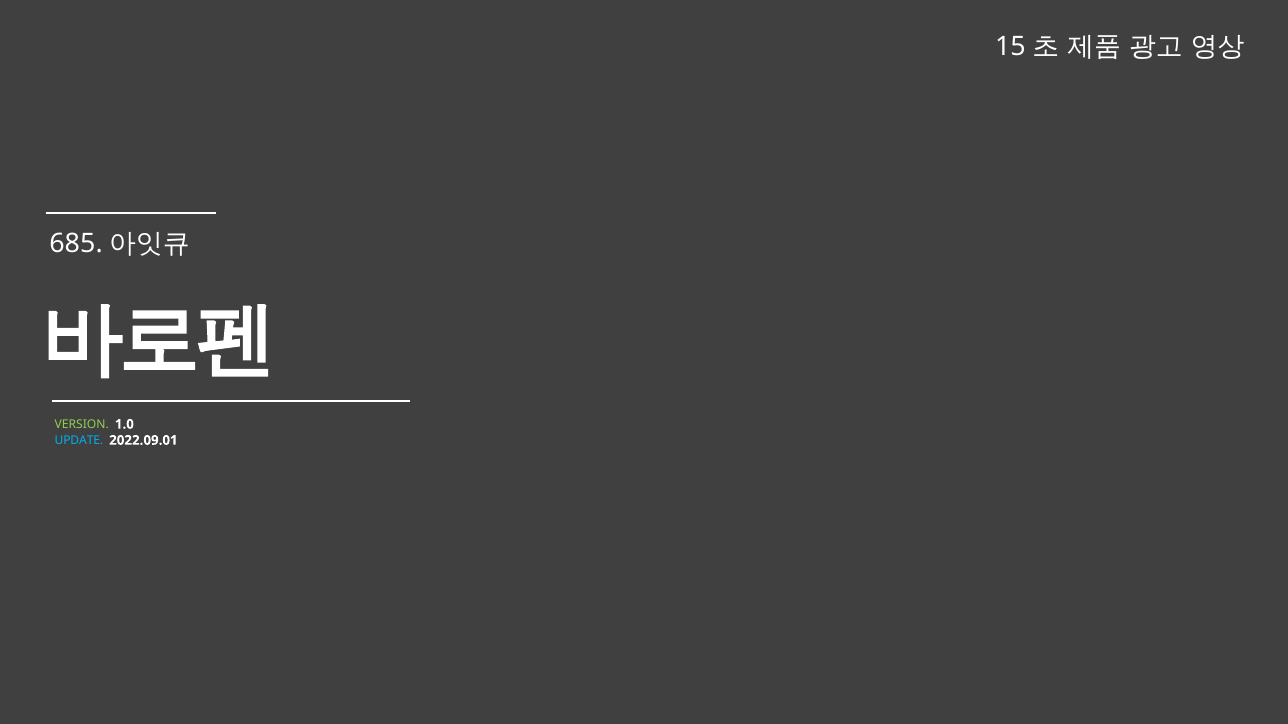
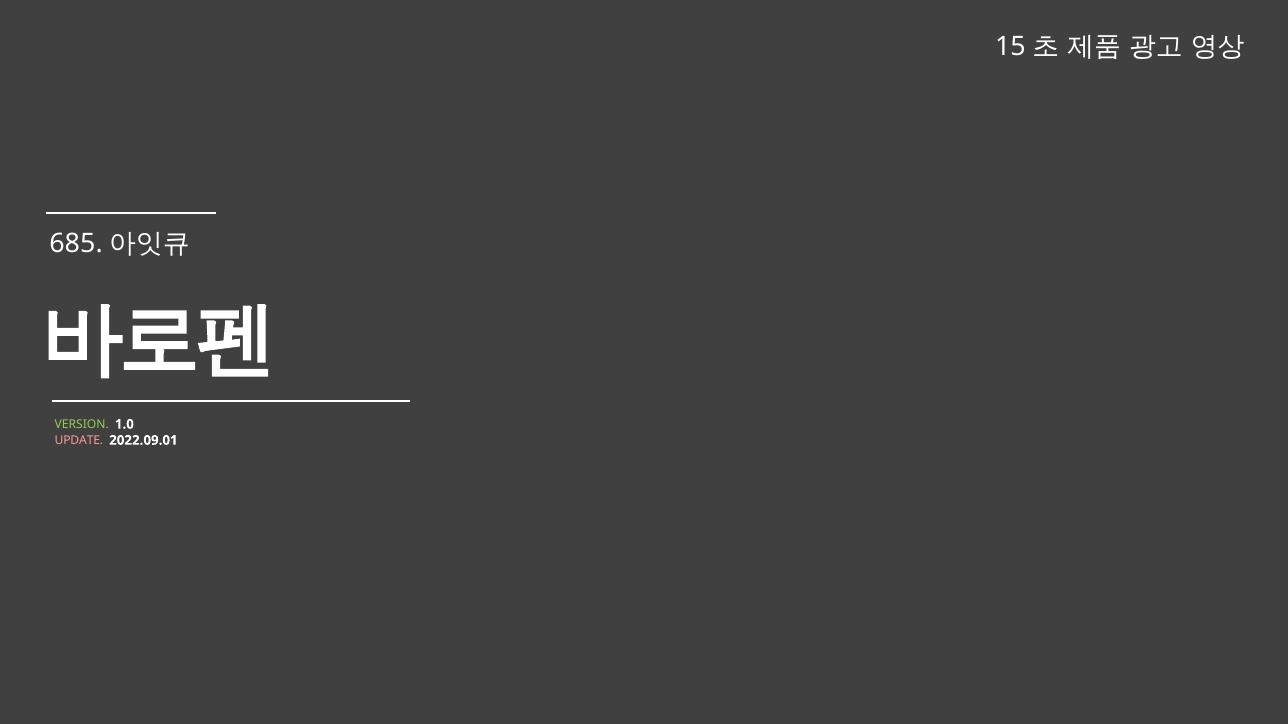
UPDATE colour: light blue -> pink
